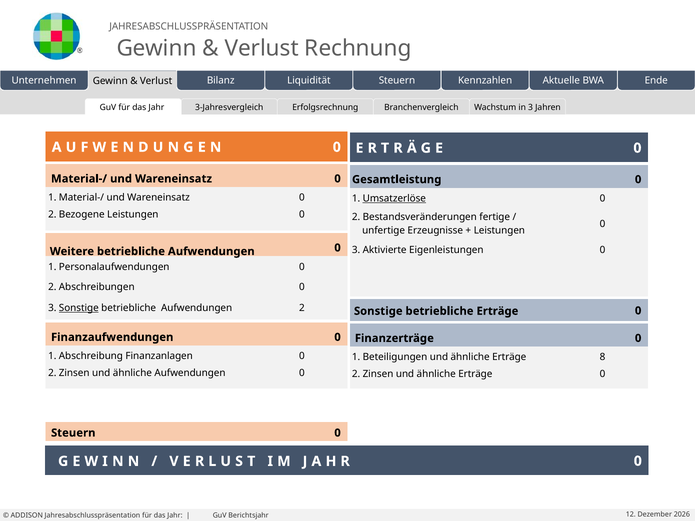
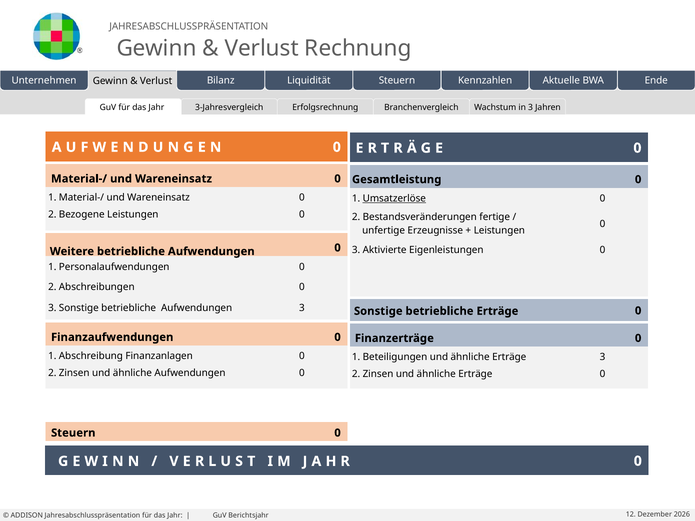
Sonstige at (79, 308) underline: present -> none
Aufwendungen 2: 2 -> 3
Erträge 8: 8 -> 3
